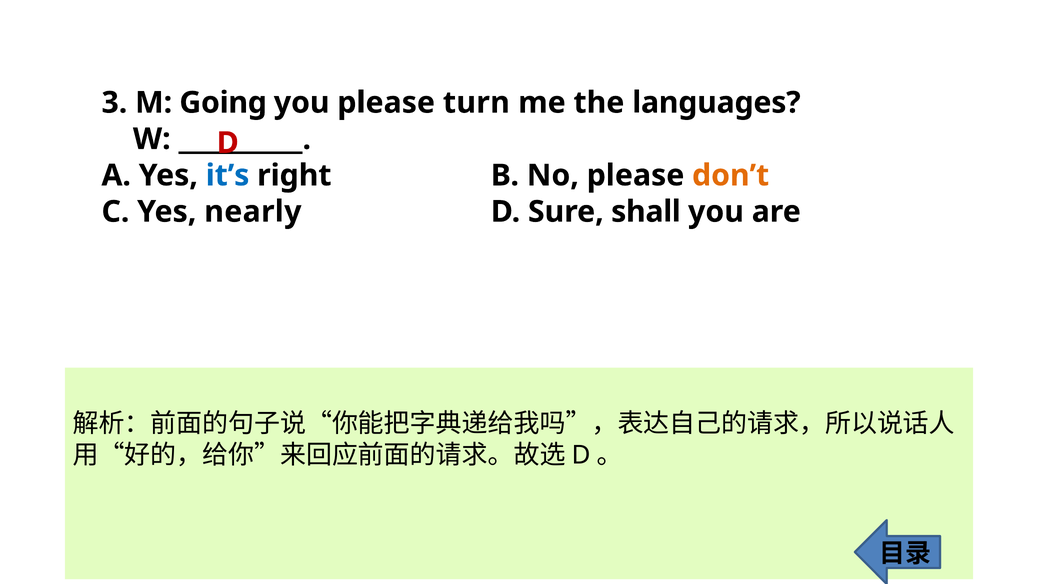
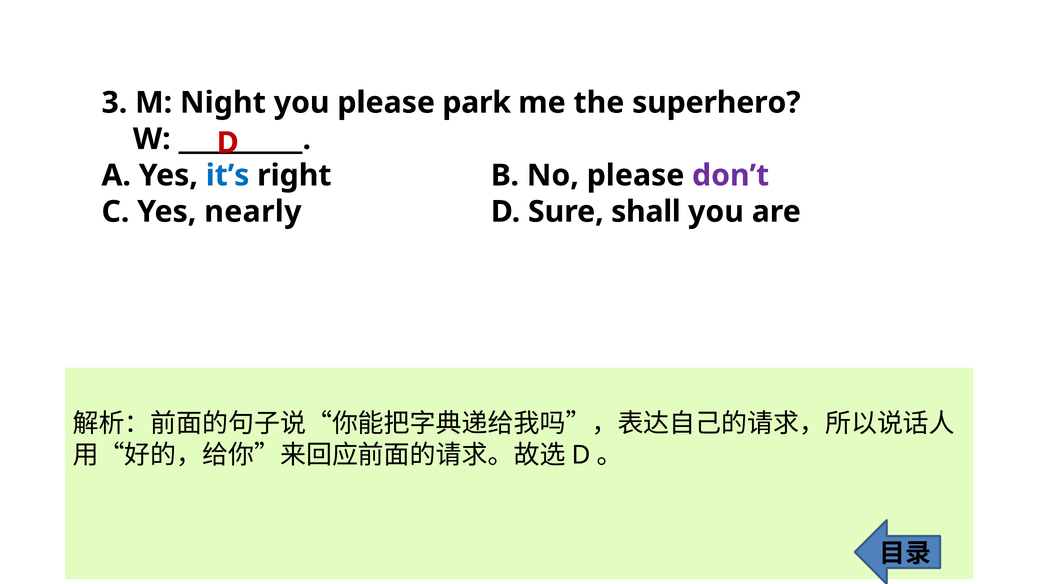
Going: Going -> Night
turn: turn -> park
languages: languages -> superhero
don’t colour: orange -> purple
